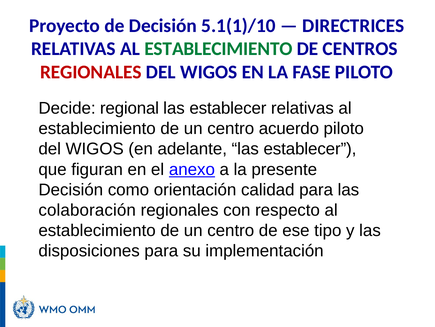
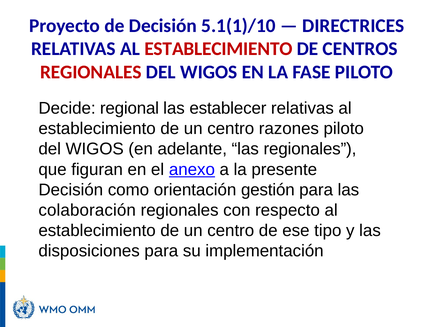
ESTABLECIMIENTO at (218, 49) colour: green -> red
acuerdo: acuerdo -> razones
adelante las establecer: establecer -> regionales
calidad: calidad -> gestión
